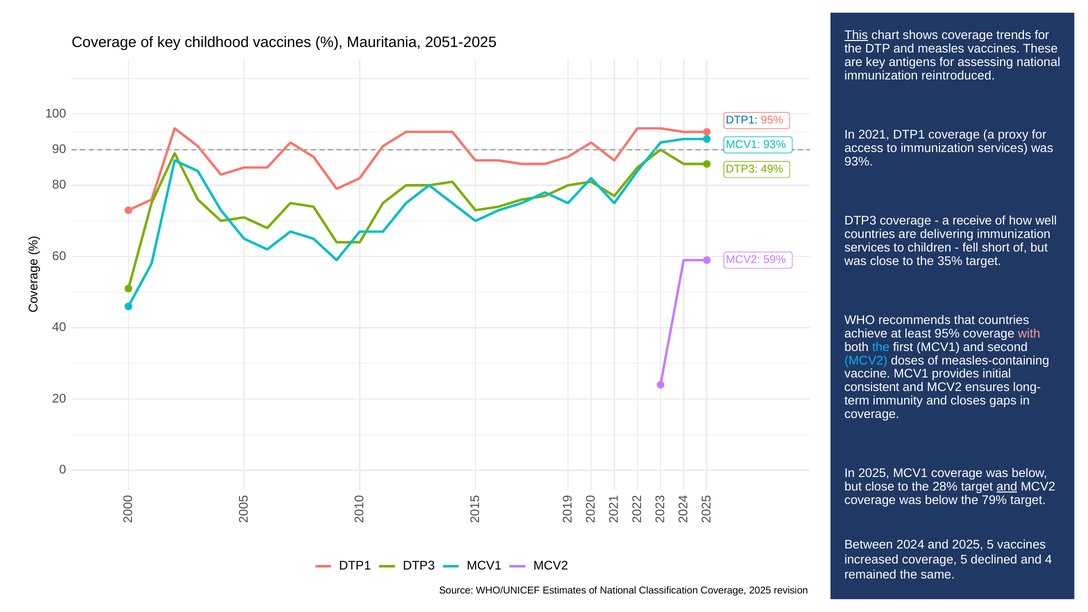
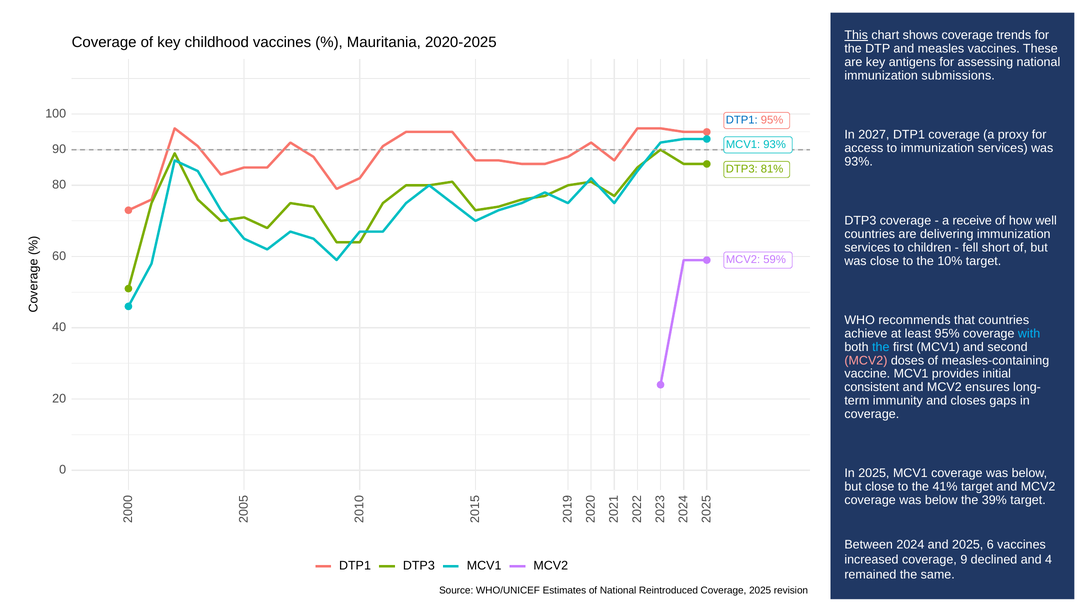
2051-2025: 2051-2025 -> 2020-2025
reintroduced: reintroduced -> submissions
2021: 2021 -> 2027
49%: 49% -> 81%
35%: 35% -> 10%
with colour: pink -> light blue
MCV2 at (866, 360) colour: light blue -> pink
28%: 28% -> 41%
and at (1007, 487) underline: present -> none
79%: 79% -> 39%
2025 5: 5 -> 6
coverage 5: 5 -> 9
Classification: Classification -> Reintroduced
